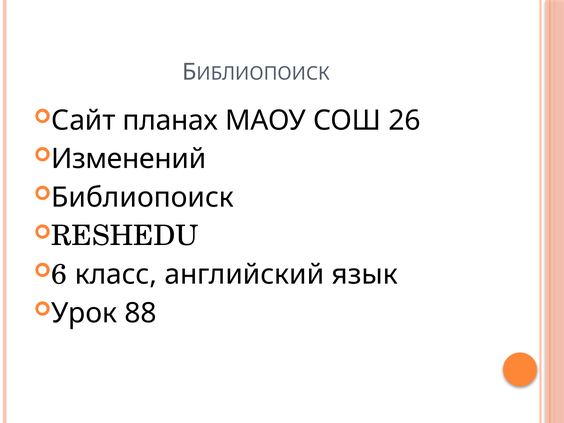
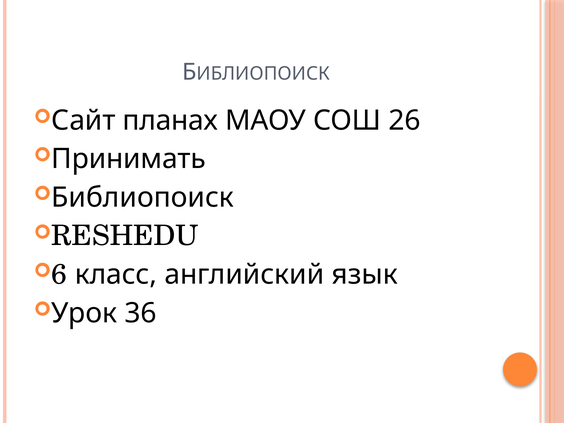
Изменений: Изменений -> Принимать
88: 88 -> 36
